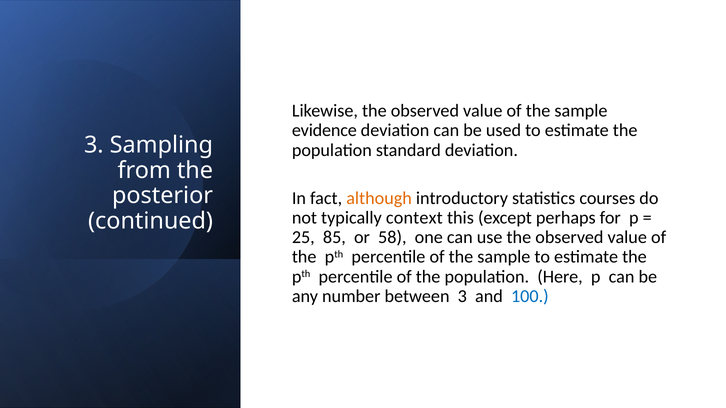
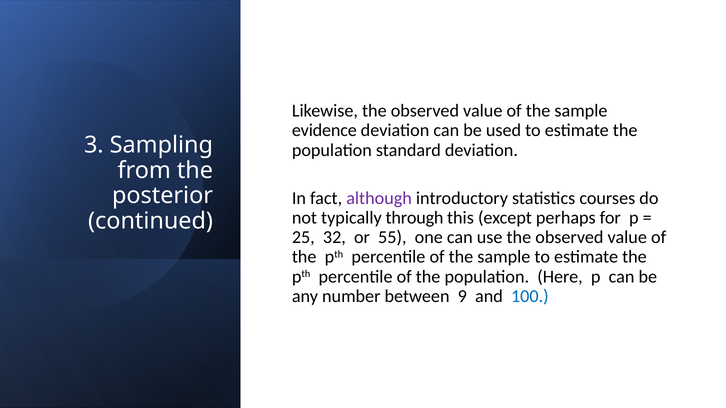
although colour: orange -> purple
context: context -> through
85: 85 -> 32
58: 58 -> 55
between 3: 3 -> 9
